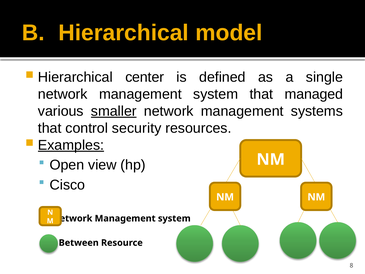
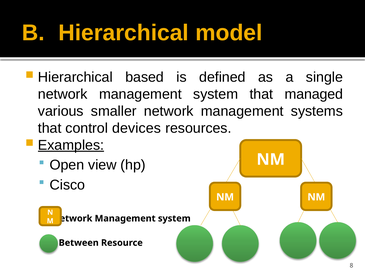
center: center -> based
smaller underline: present -> none
security: security -> devices
